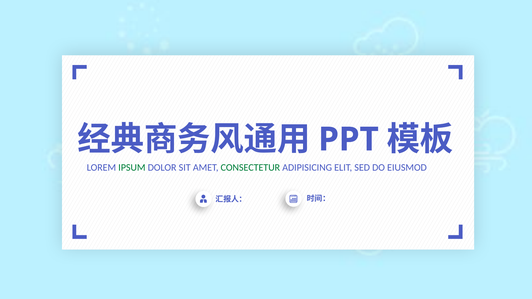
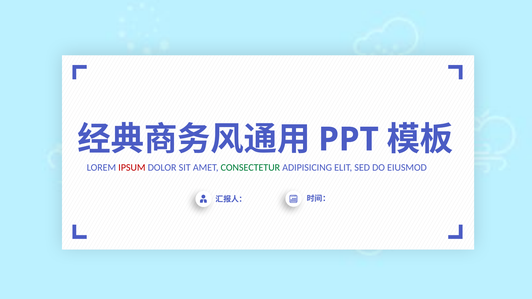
IPSUM colour: green -> red
